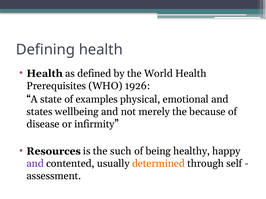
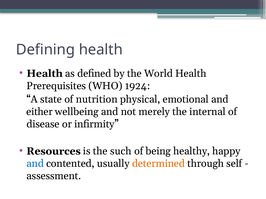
1926: 1926 -> 1924
examples: examples -> nutrition
states: states -> either
because: because -> internal
and at (35, 164) colour: purple -> blue
